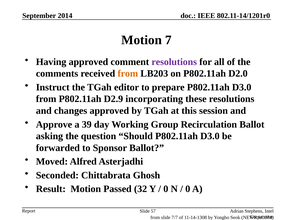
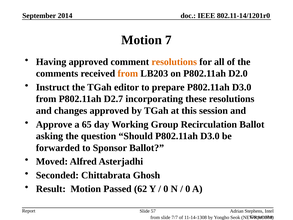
resolutions at (174, 62) colour: purple -> orange
D2.9: D2.9 -> D2.7
39: 39 -> 65
32: 32 -> 62
